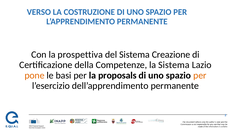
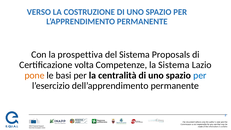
Creazione: Creazione -> Proposals
della: della -> volta
proposals: proposals -> centralità
per at (200, 75) colour: orange -> blue
